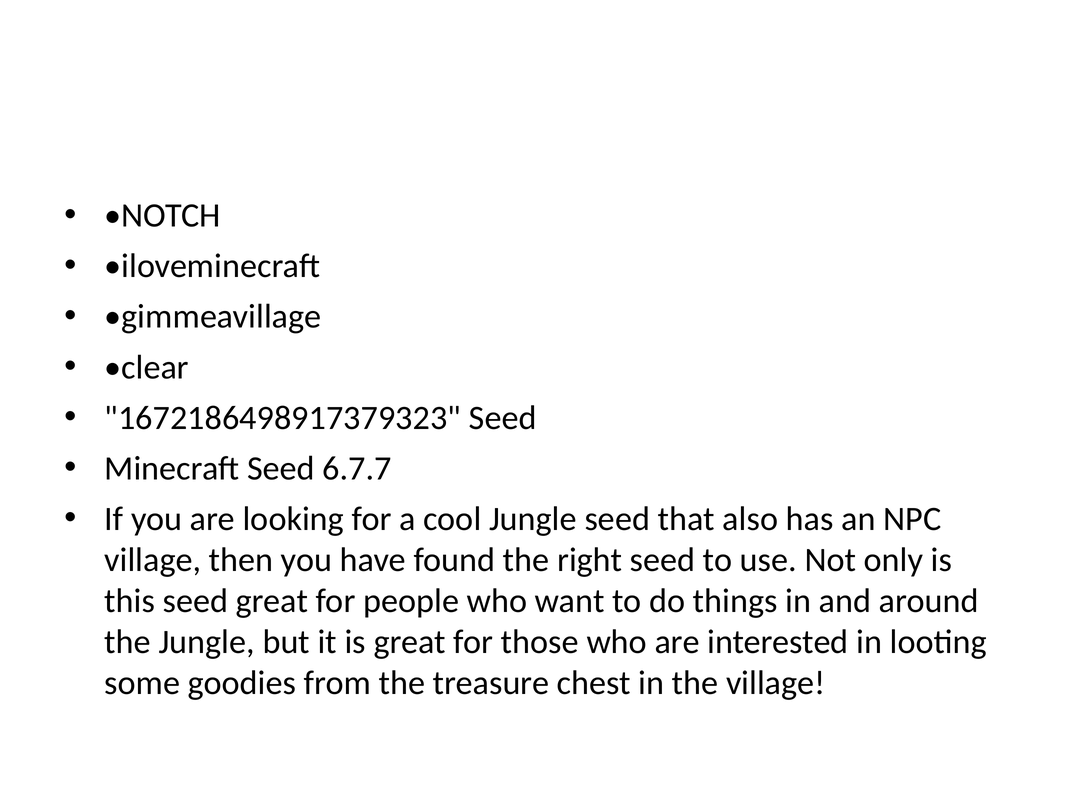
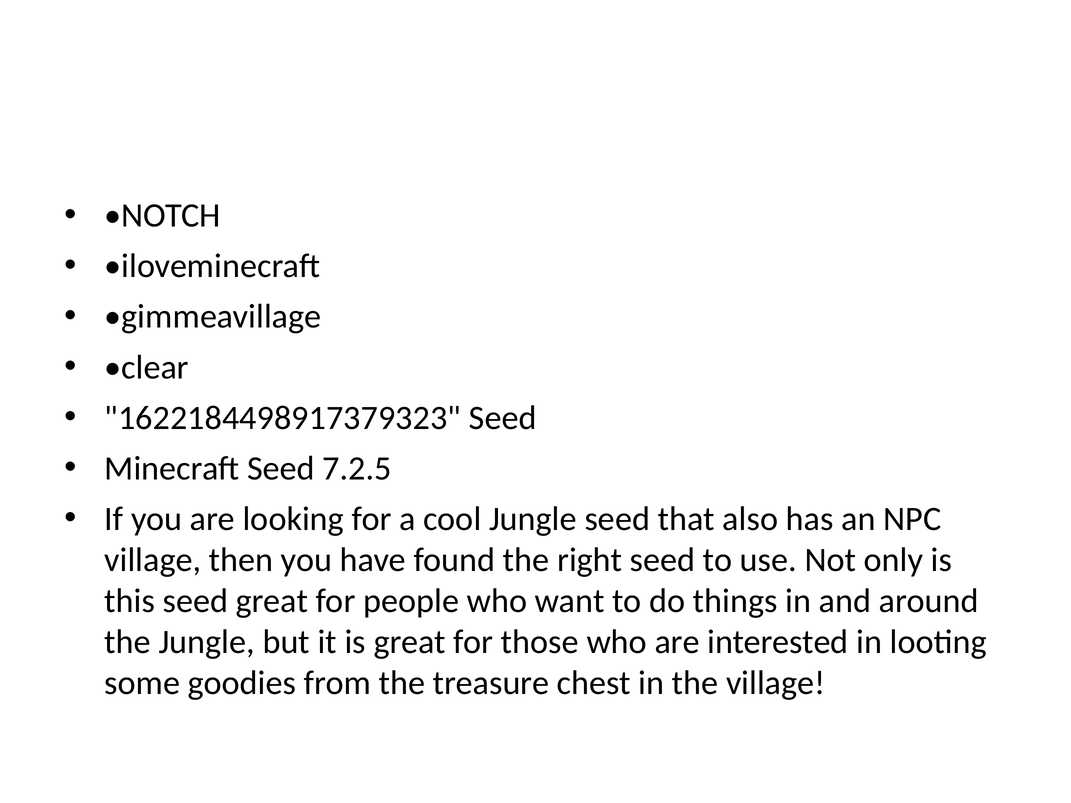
1672186498917379323: 1672186498917379323 -> 1622184498917379323
6.7.7: 6.7.7 -> 7.2.5
